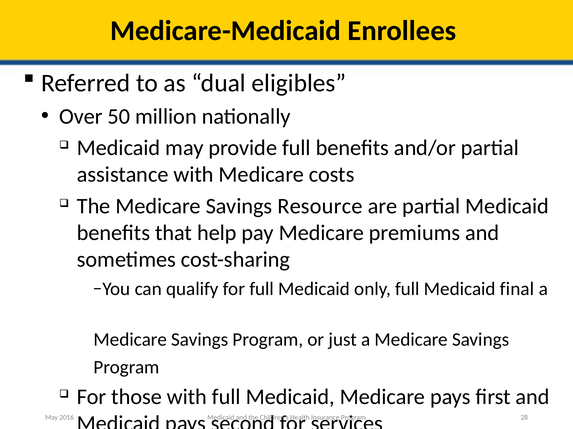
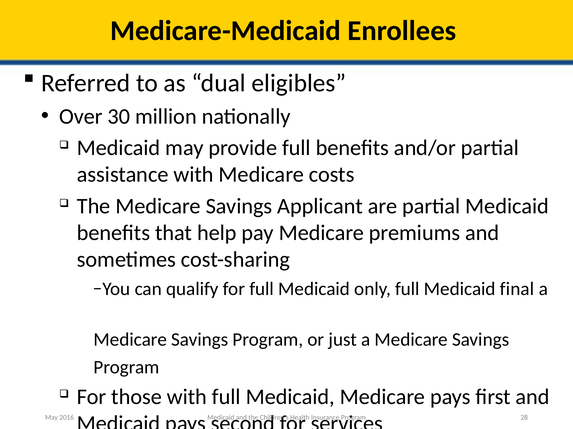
50: 50 -> 30
Resource: Resource -> Applicant
